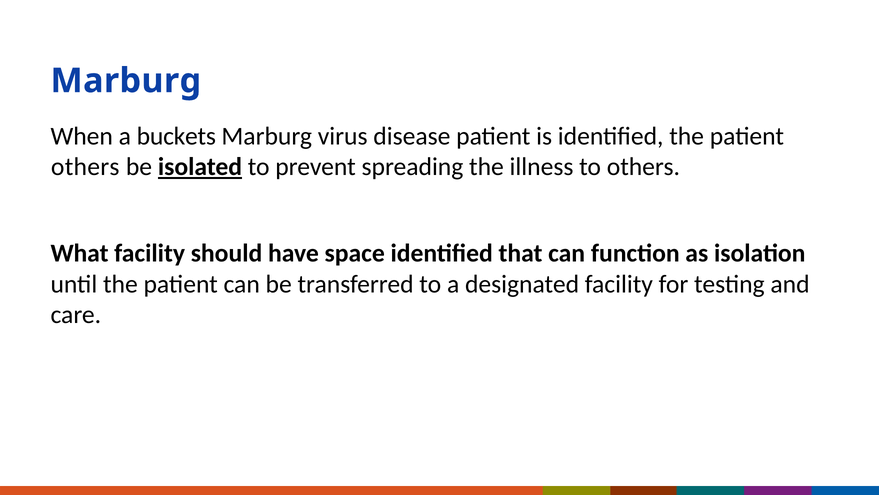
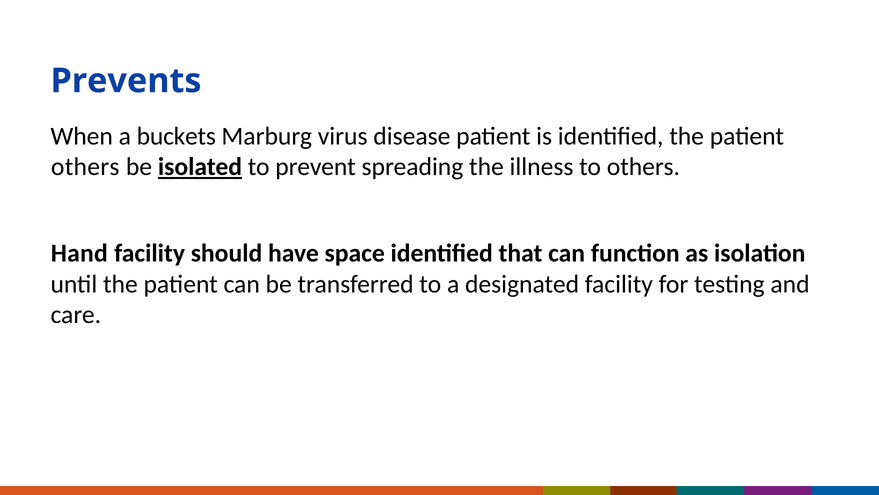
Marburg at (126, 81): Marburg -> Prevents
What: What -> Hand
